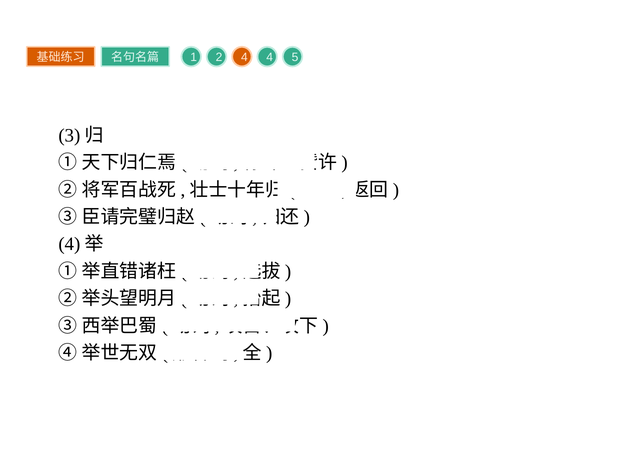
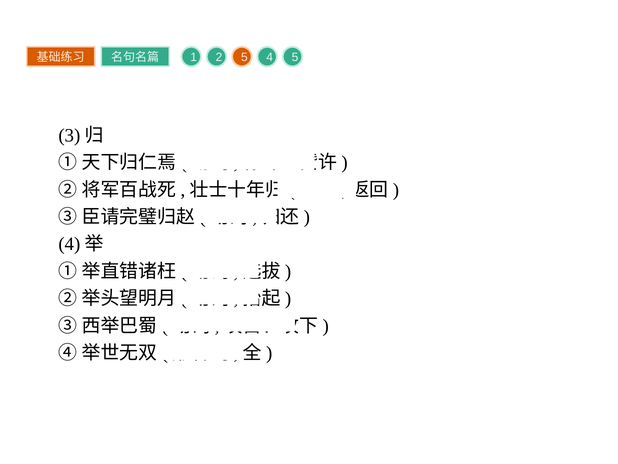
2 4: 4 -> 5
